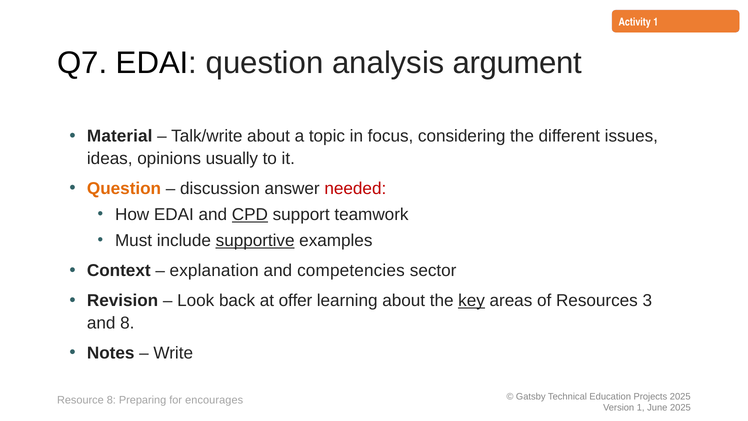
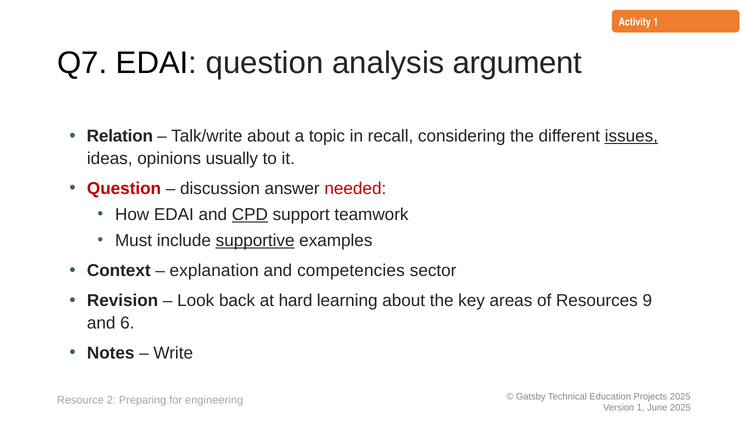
Material: Material -> Relation
focus: focus -> recall
issues underline: none -> present
Question at (124, 188) colour: orange -> red
offer: offer -> hard
key underline: present -> none
3: 3 -> 9
and 8: 8 -> 6
Resource 8: 8 -> 2
encourages: encourages -> engineering
